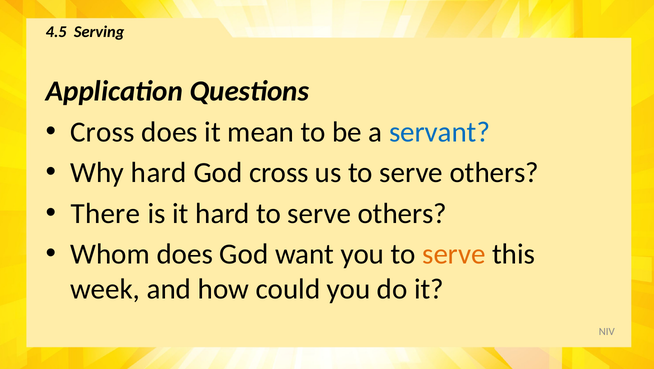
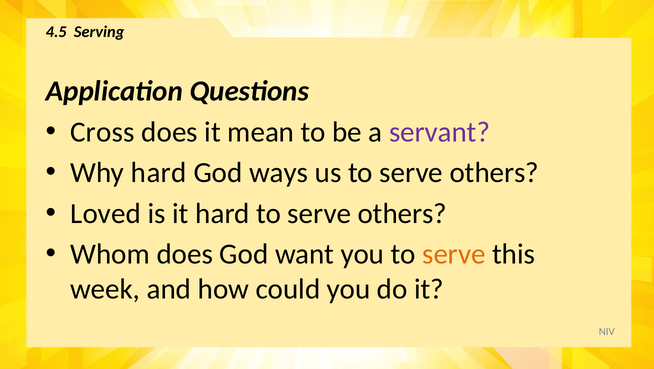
servant colour: blue -> purple
God cross: cross -> ways
There: There -> Loved
